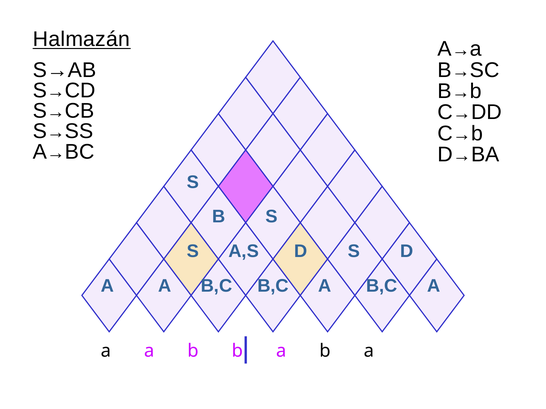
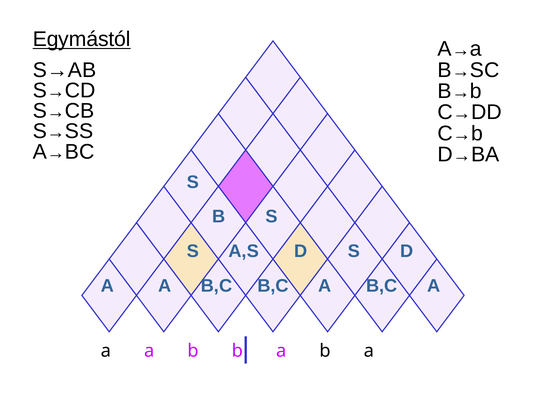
Halmazán: Halmazán -> Egymástól
